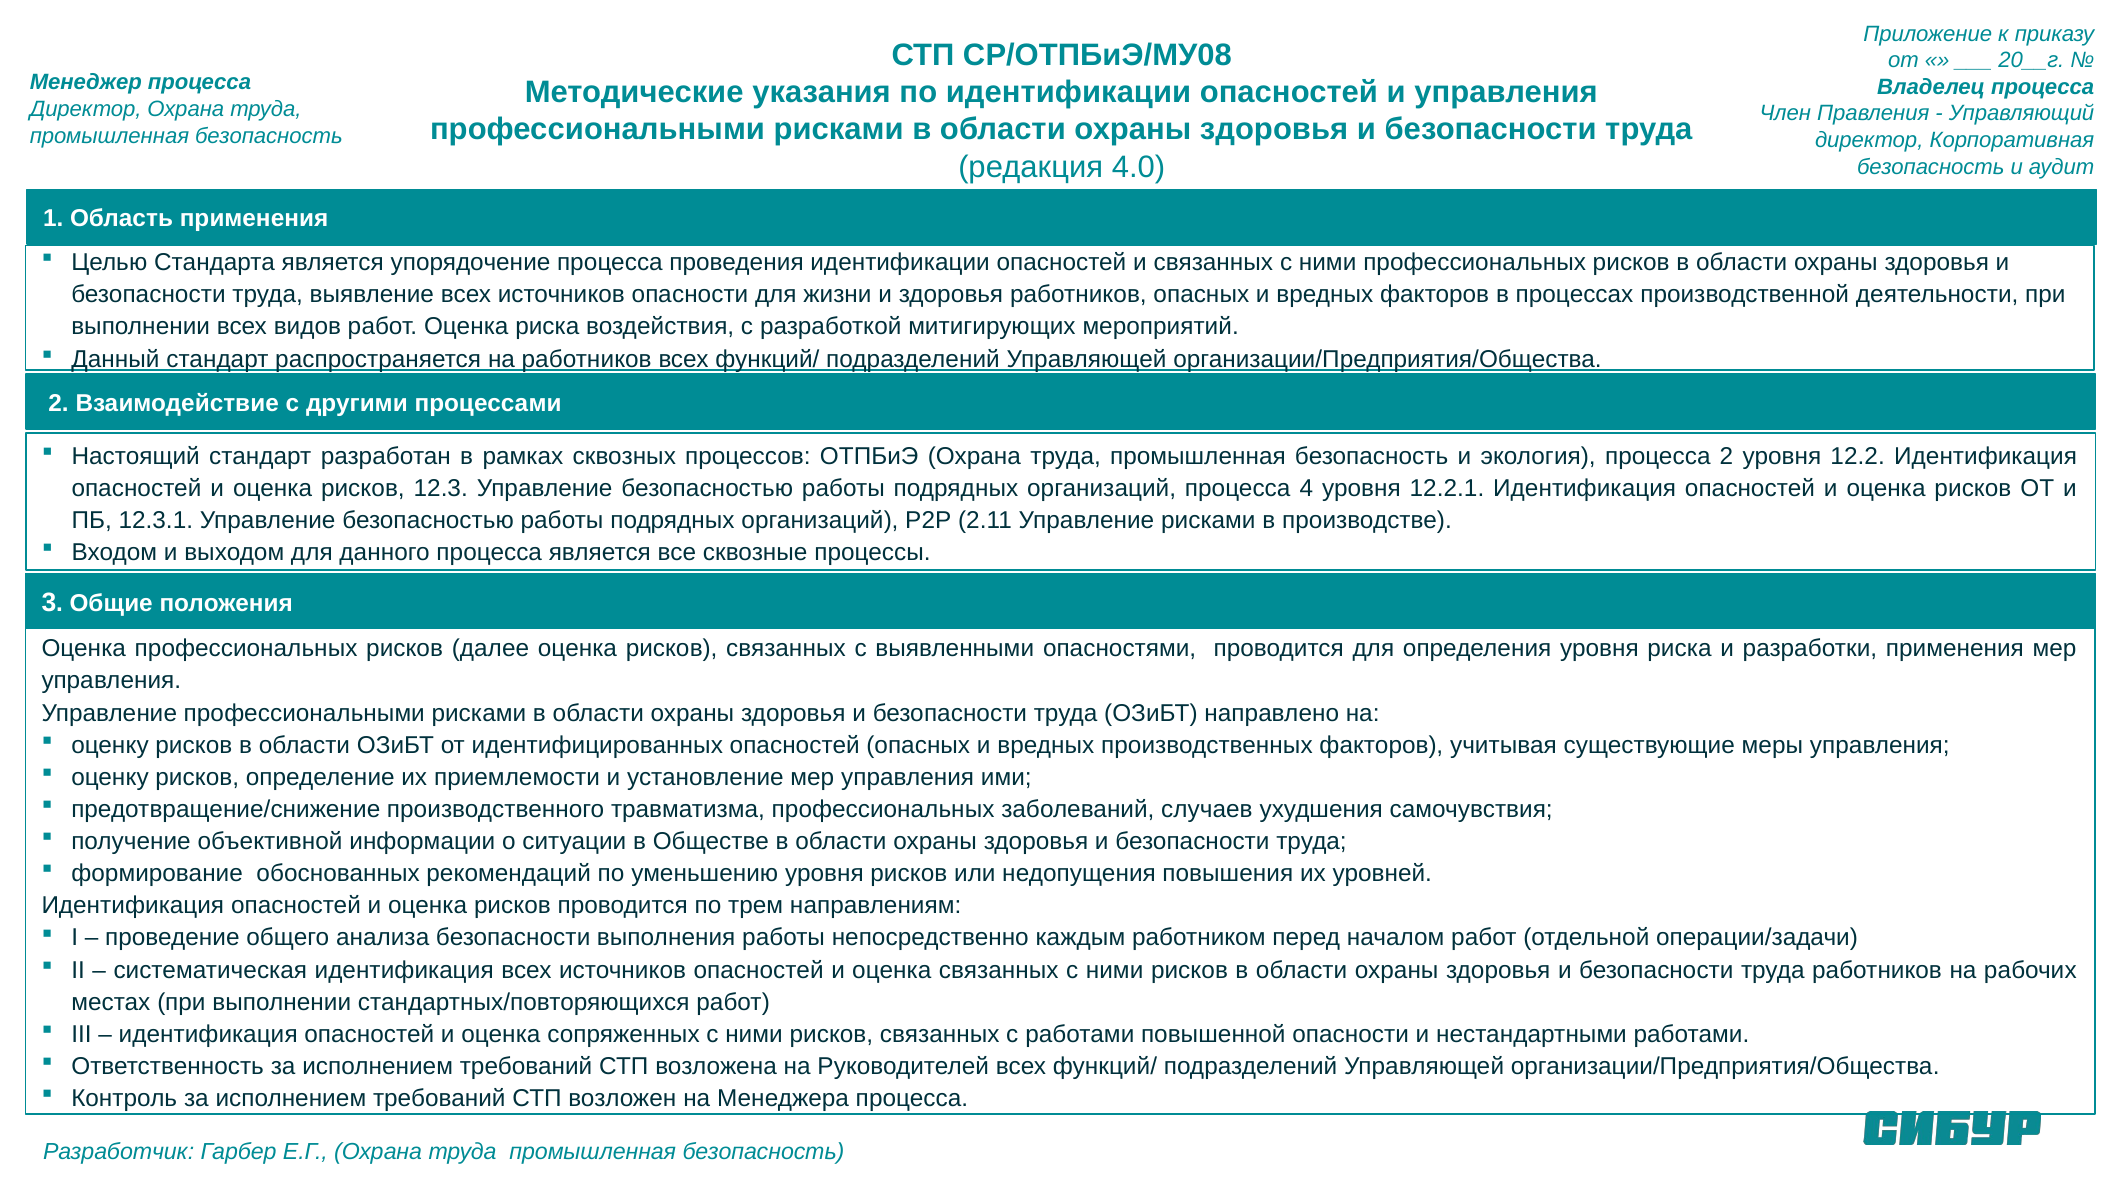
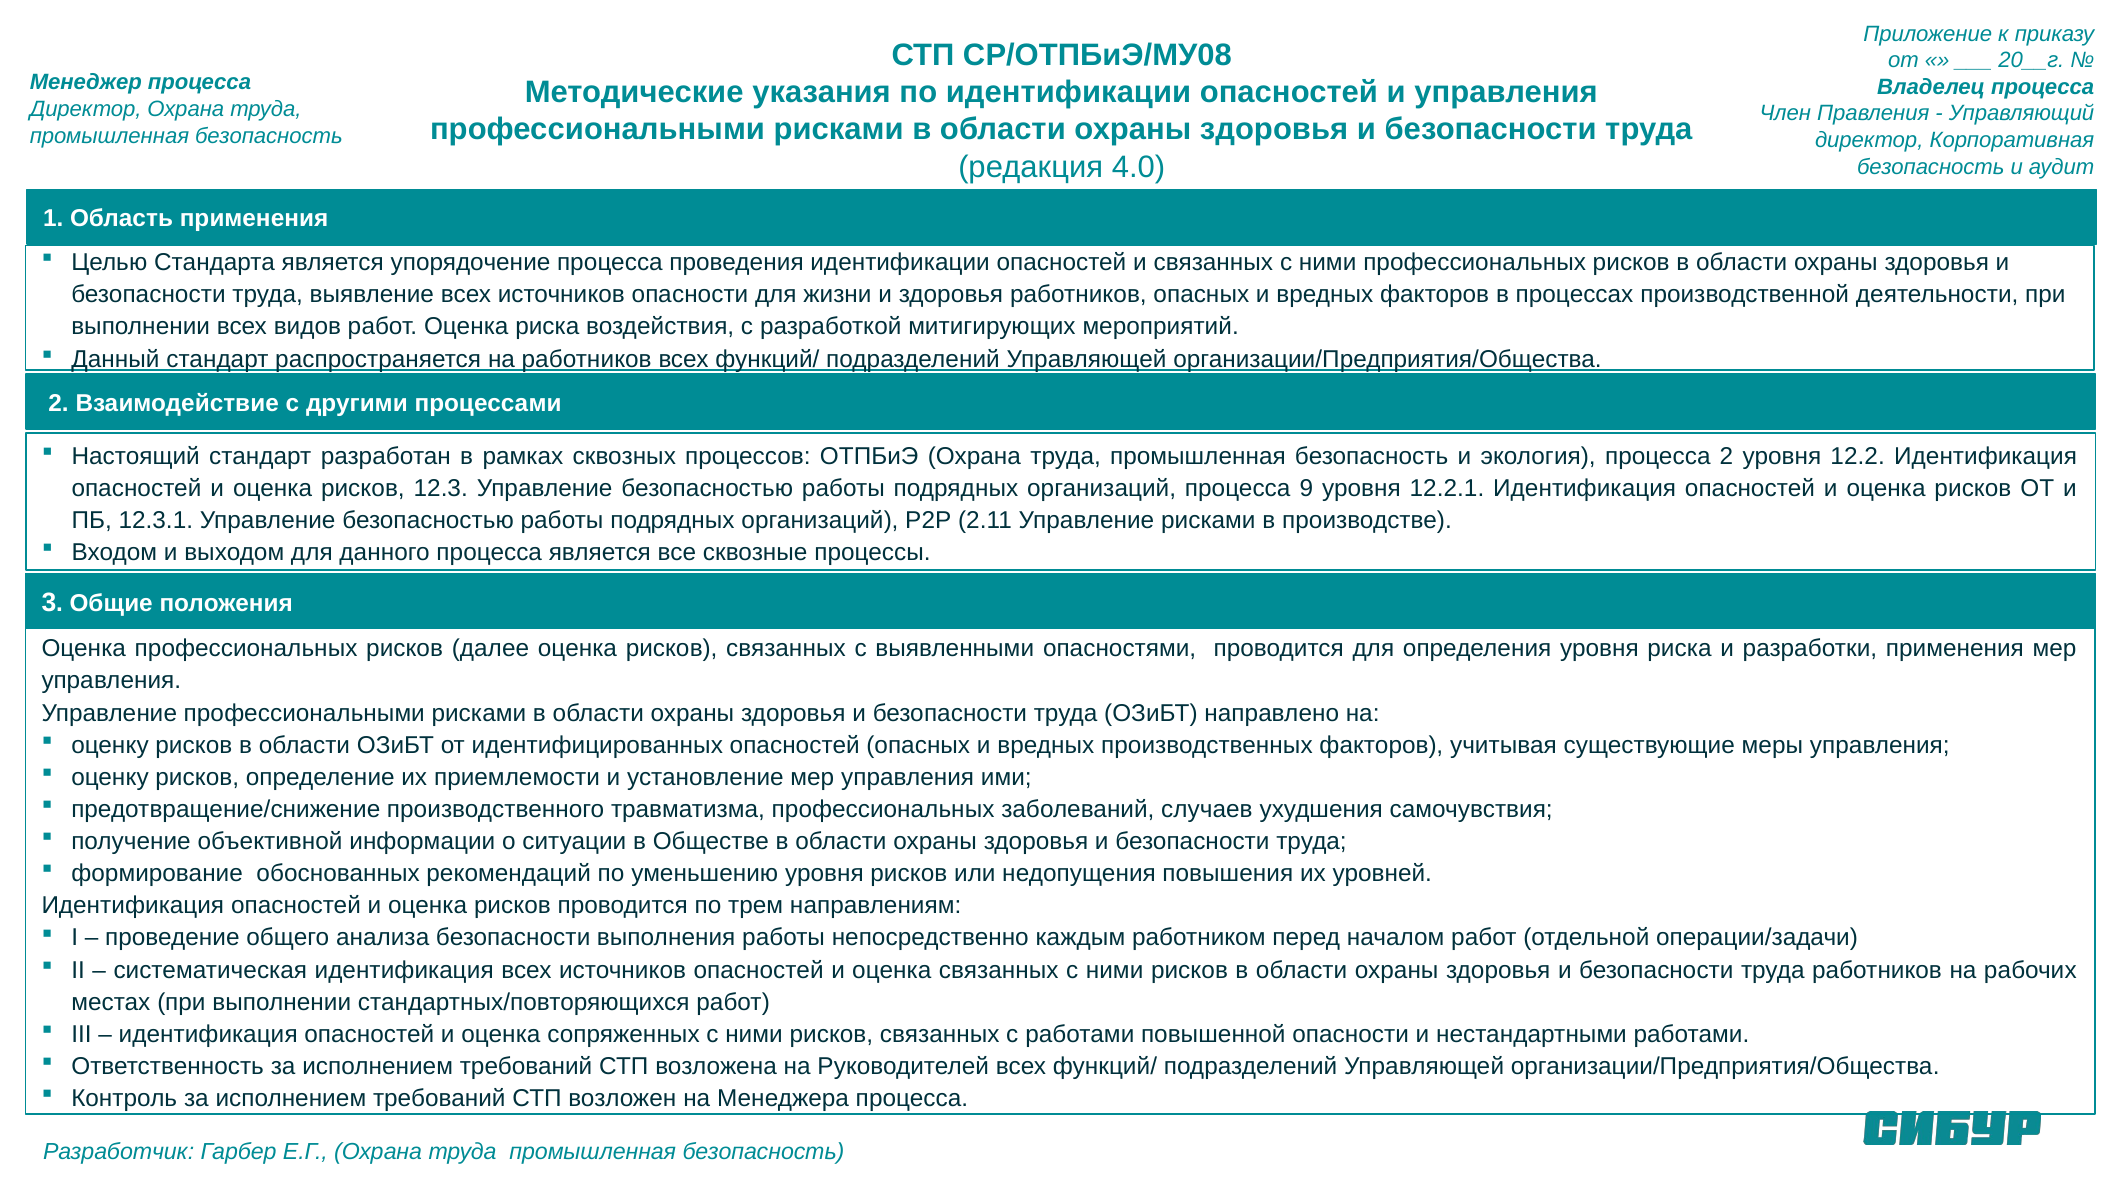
4: 4 -> 9
